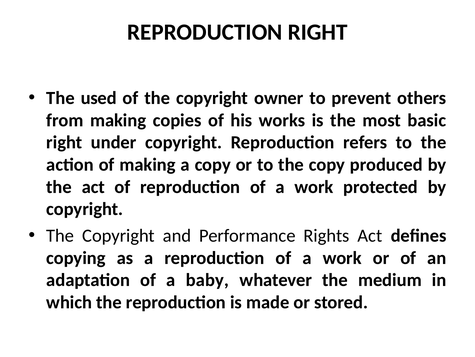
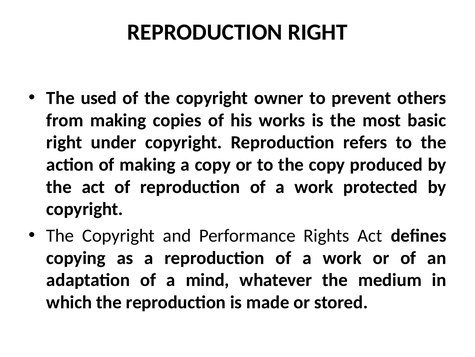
baby: baby -> mind
